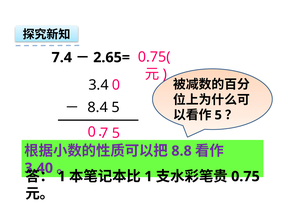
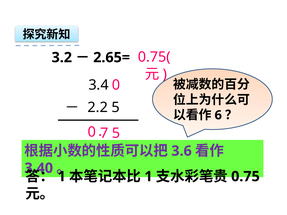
7.4: 7.4 -> 3.2
8.4: 8.4 -> 2.2
5 at (218, 115): 5 -> 6
8.8: 8.8 -> 3.6
